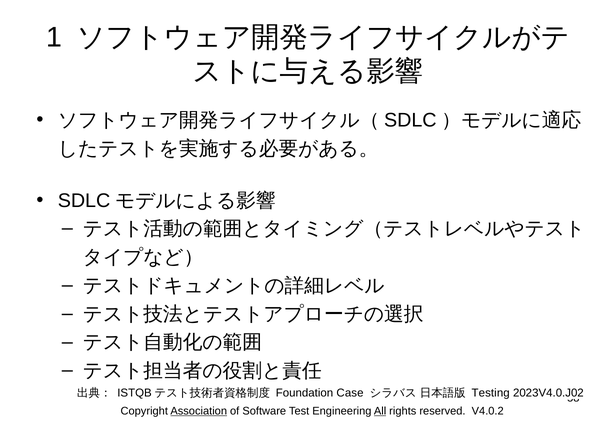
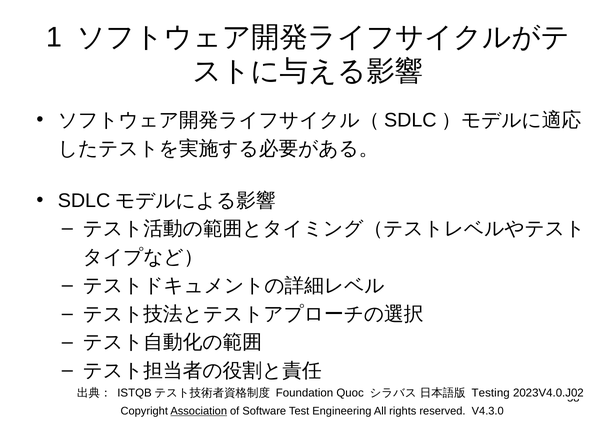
Case: Case -> Quoc
All underline: present -> none
V4.0.2: V4.0.2 -> V4.3.0
